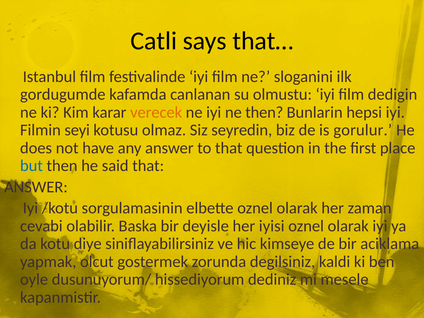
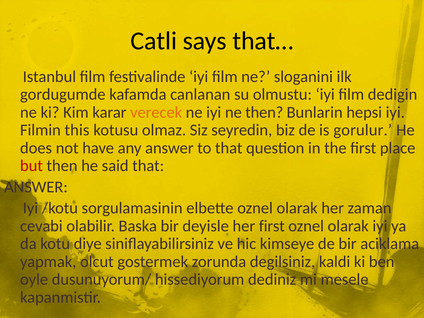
seyi: seyi -> this
but colour: blue -> red
her iyisi: iyisi -> first
